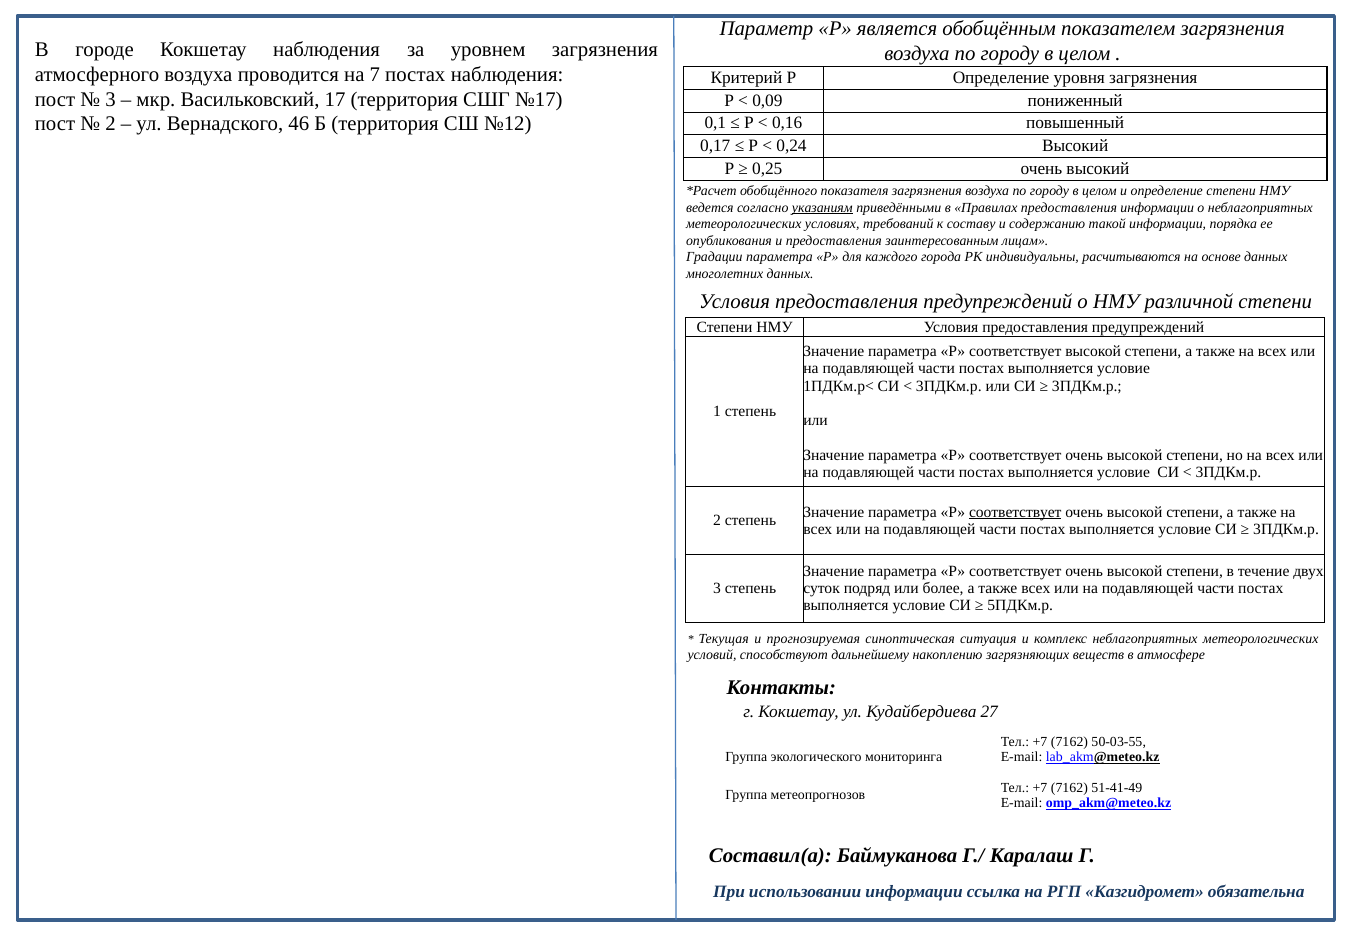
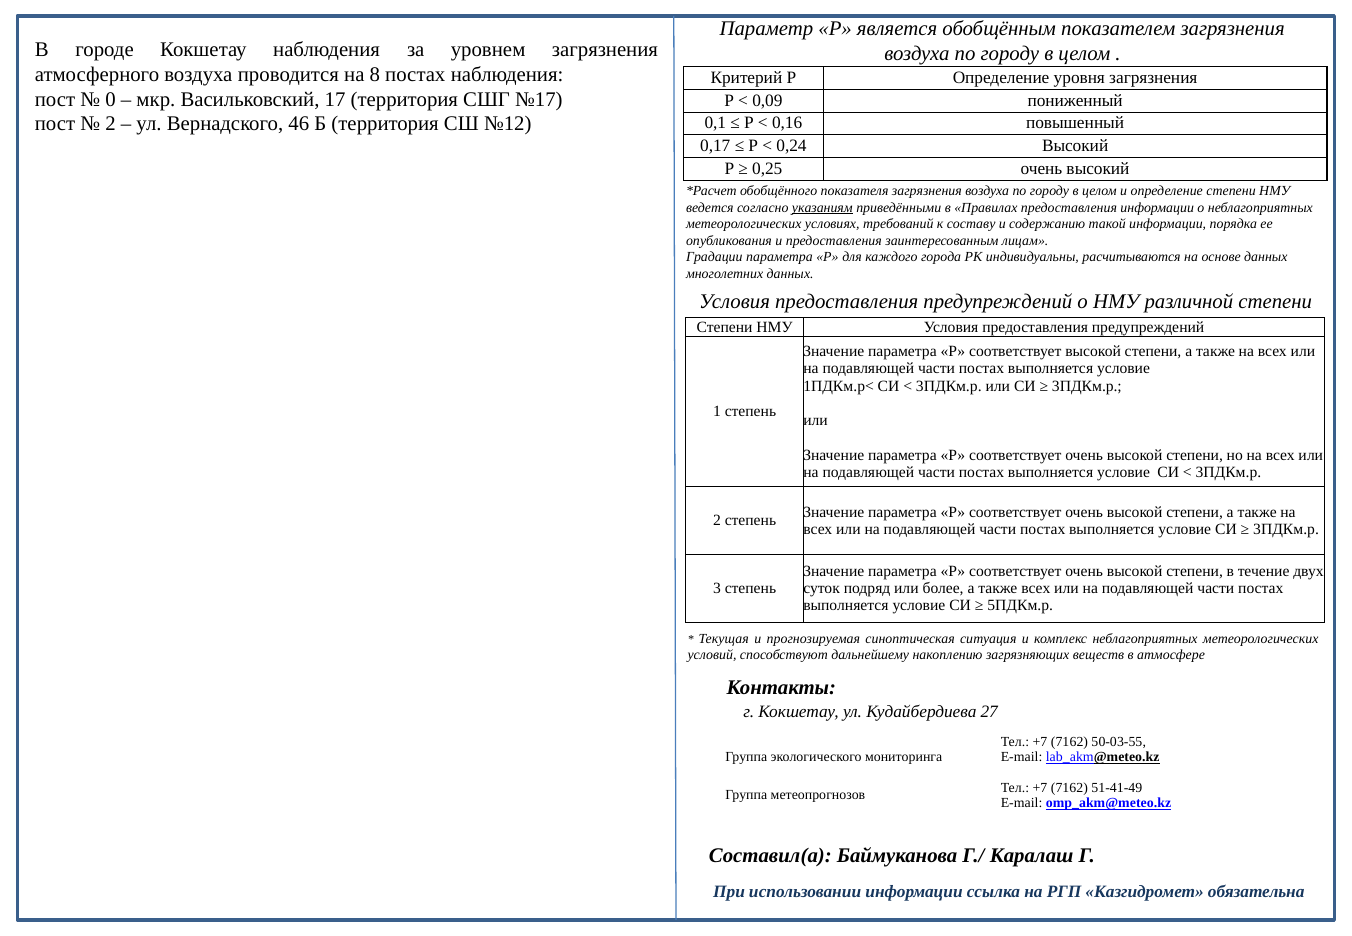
7: 7 -> 8
3 at (111, 99): 3 -> 0
соответствует at (1015, 512) underline: present -> none
